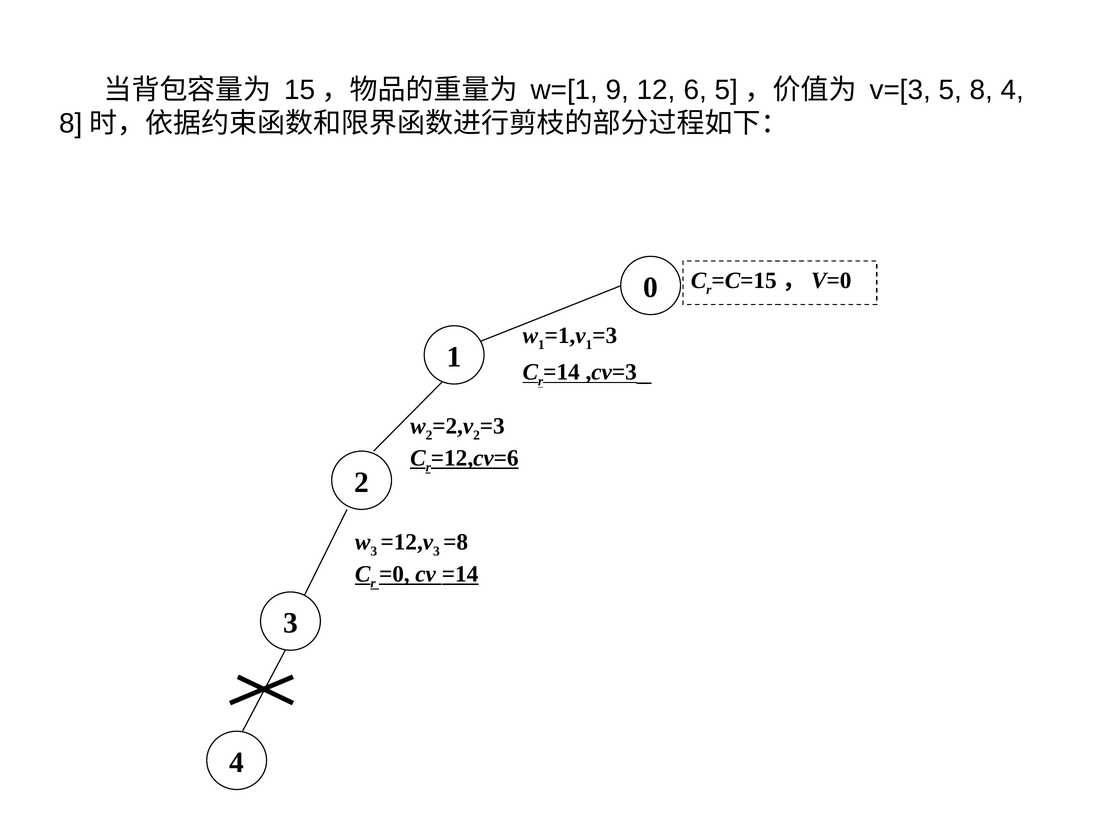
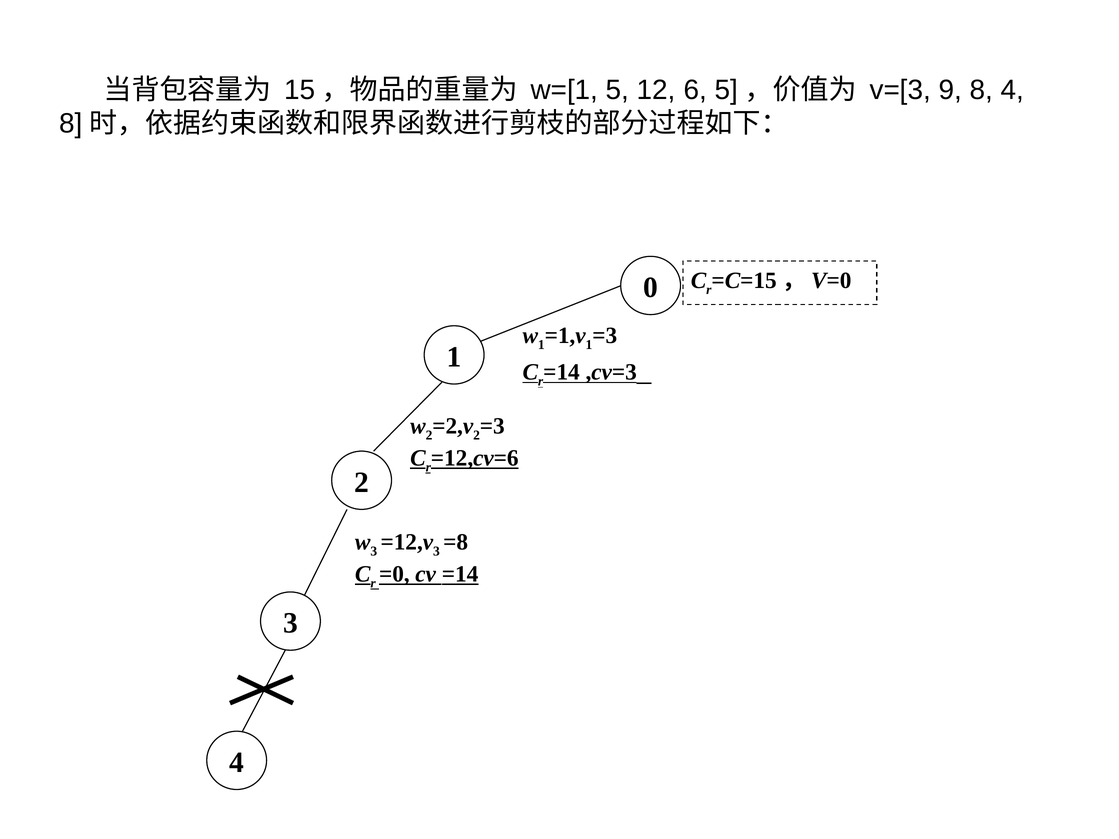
w=[1 9: 9 -> 5
v=[3 5: 5 -> 9
